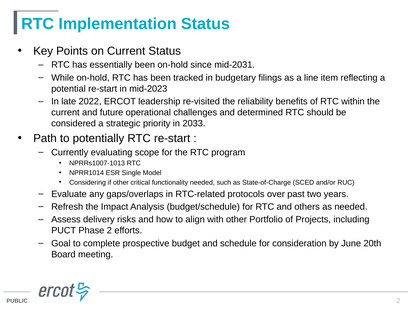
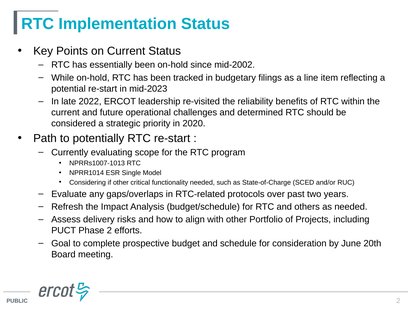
mid-2031: mid-2031 -> mid-2002
2033: 2033 -> 2020
